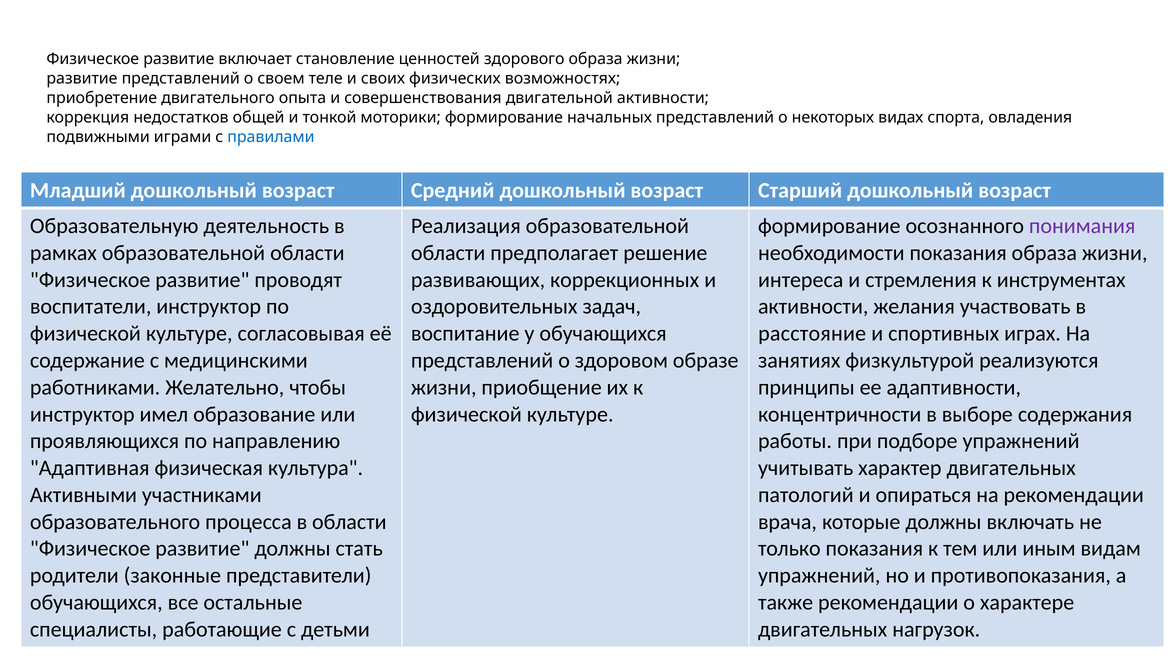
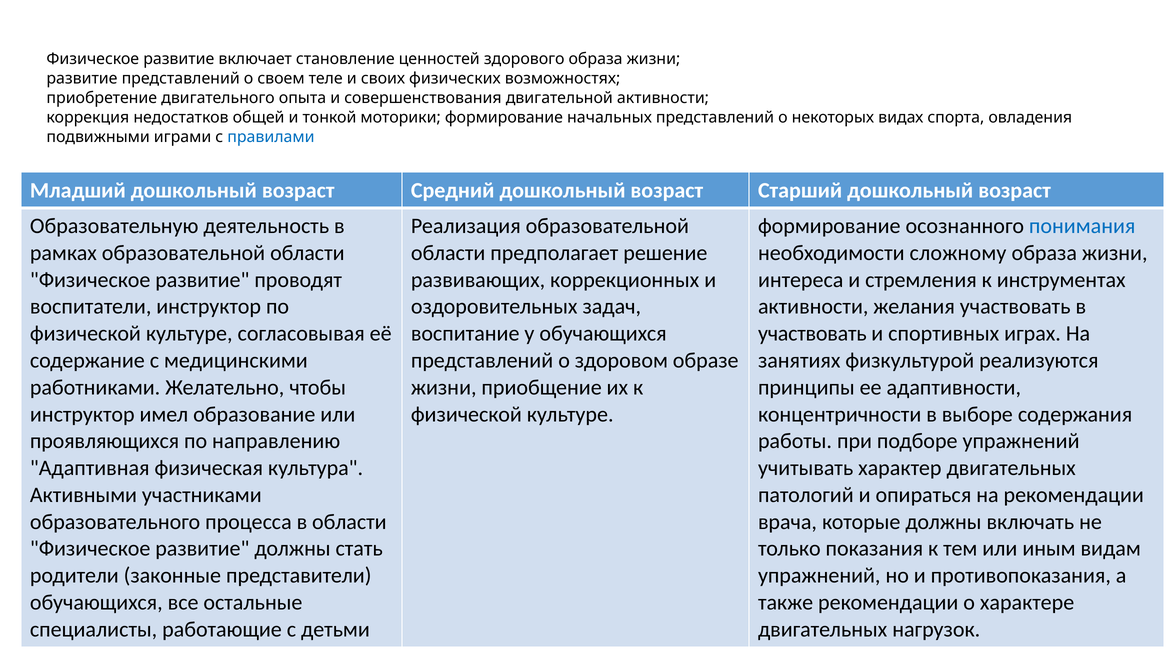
понимания colour: purple -> blue
необходимости показания: показания -> сложному
расстояние at (812, 334): расстояние -> участвовать
